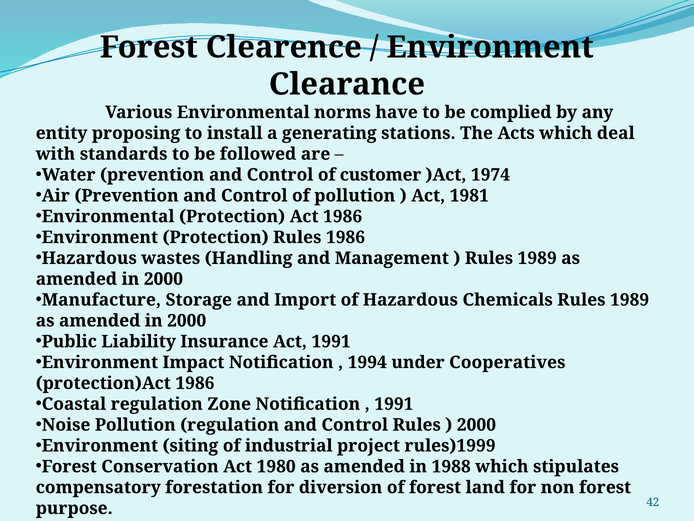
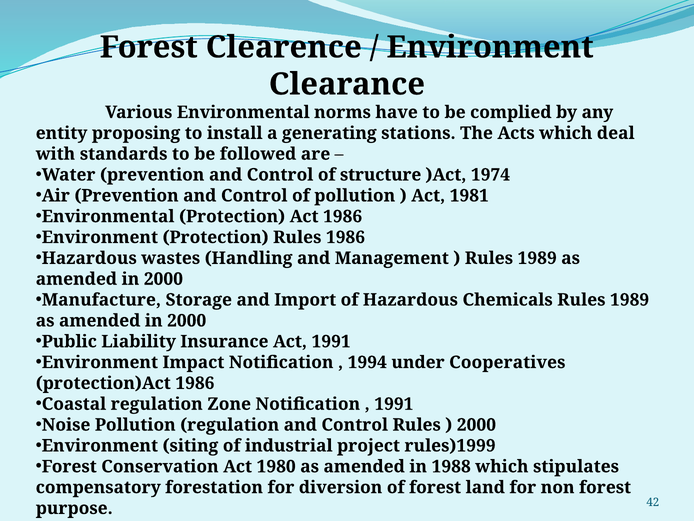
customer: customer -> structure
